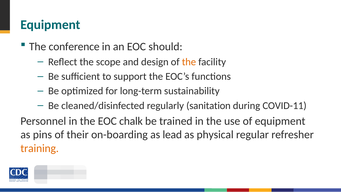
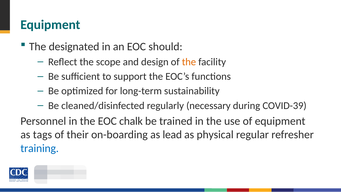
conference: conference -> designated
sanitation: sanitation -> necessary
COVID-11: COVID-11 -> COVID-39
pins: pins -> tags
training colour: orange -> blue
